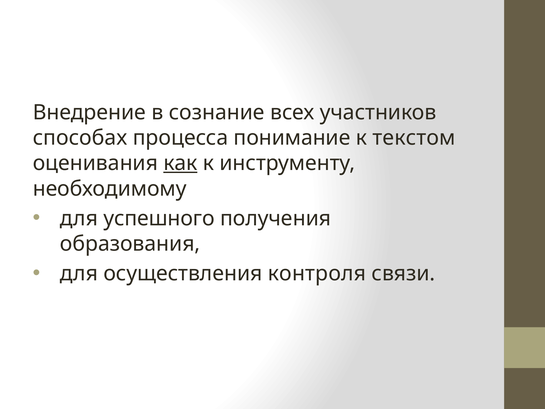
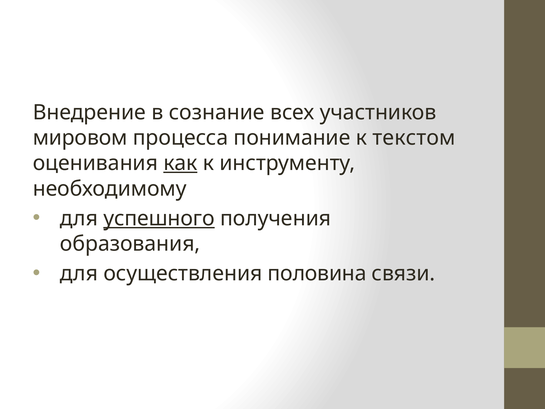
способах: способах -> мировом
успешного underline: none -> present
контроля: контроля -> половина
